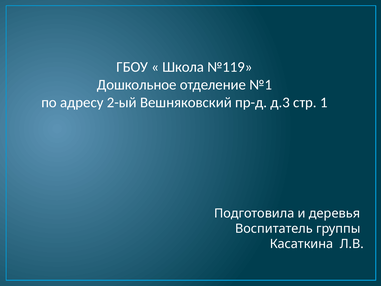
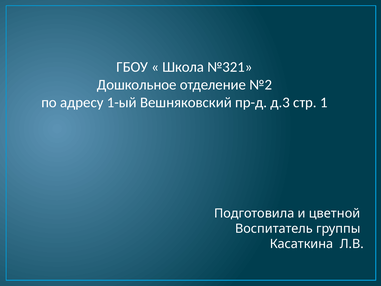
№119: №119 -> №321
№1: №1 -> №2
2-ый: 2-ый -> 1-ый
деревья: деревья -> цветной
